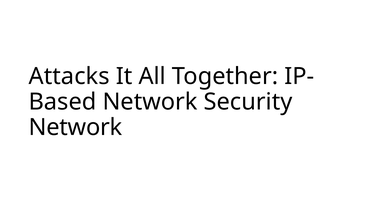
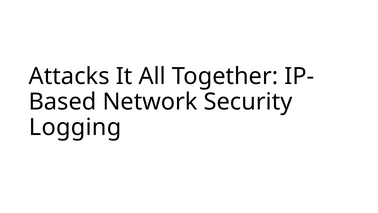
Network at (75, 127): Network -> Logging
